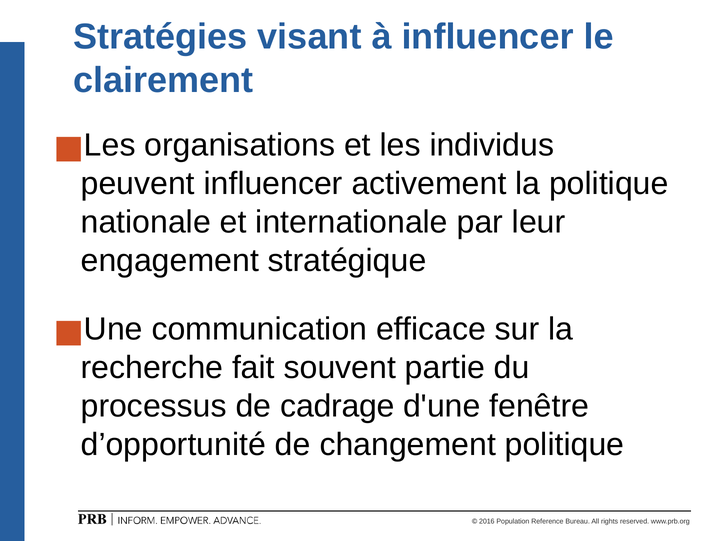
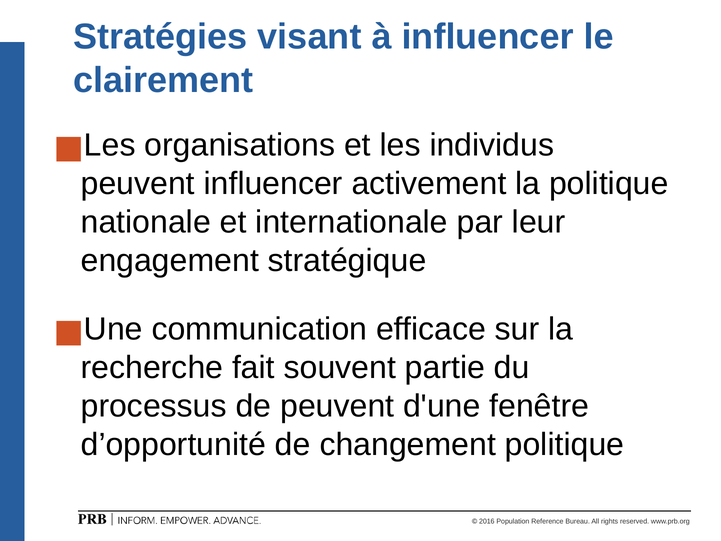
de cadrage: cadrage -> peuvent
